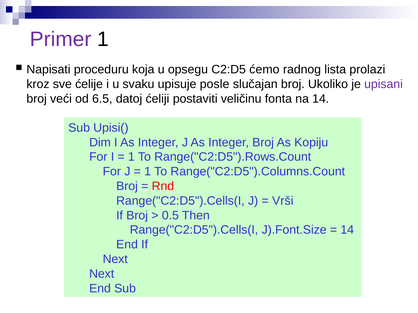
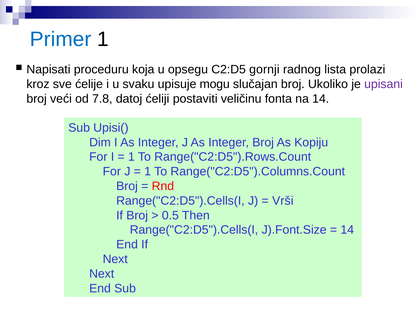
Primer colour: purple -> blue
ćemo: ćemo -> gornji
posle: posle -> mogu
6.5: 6.5 -> 7.8
